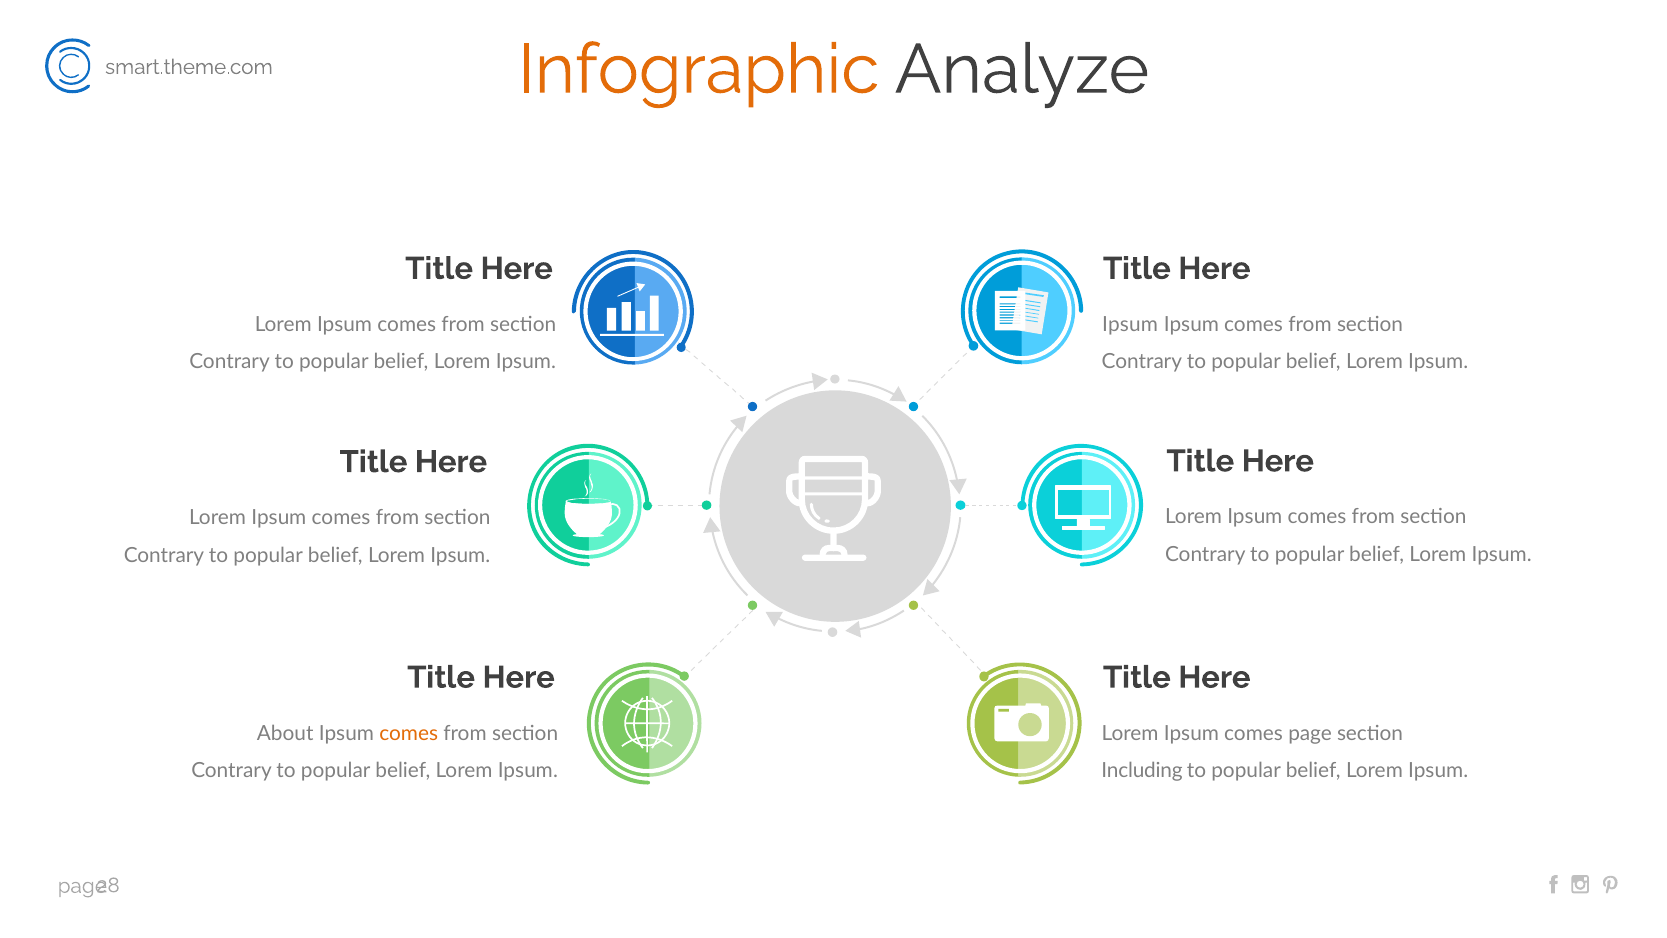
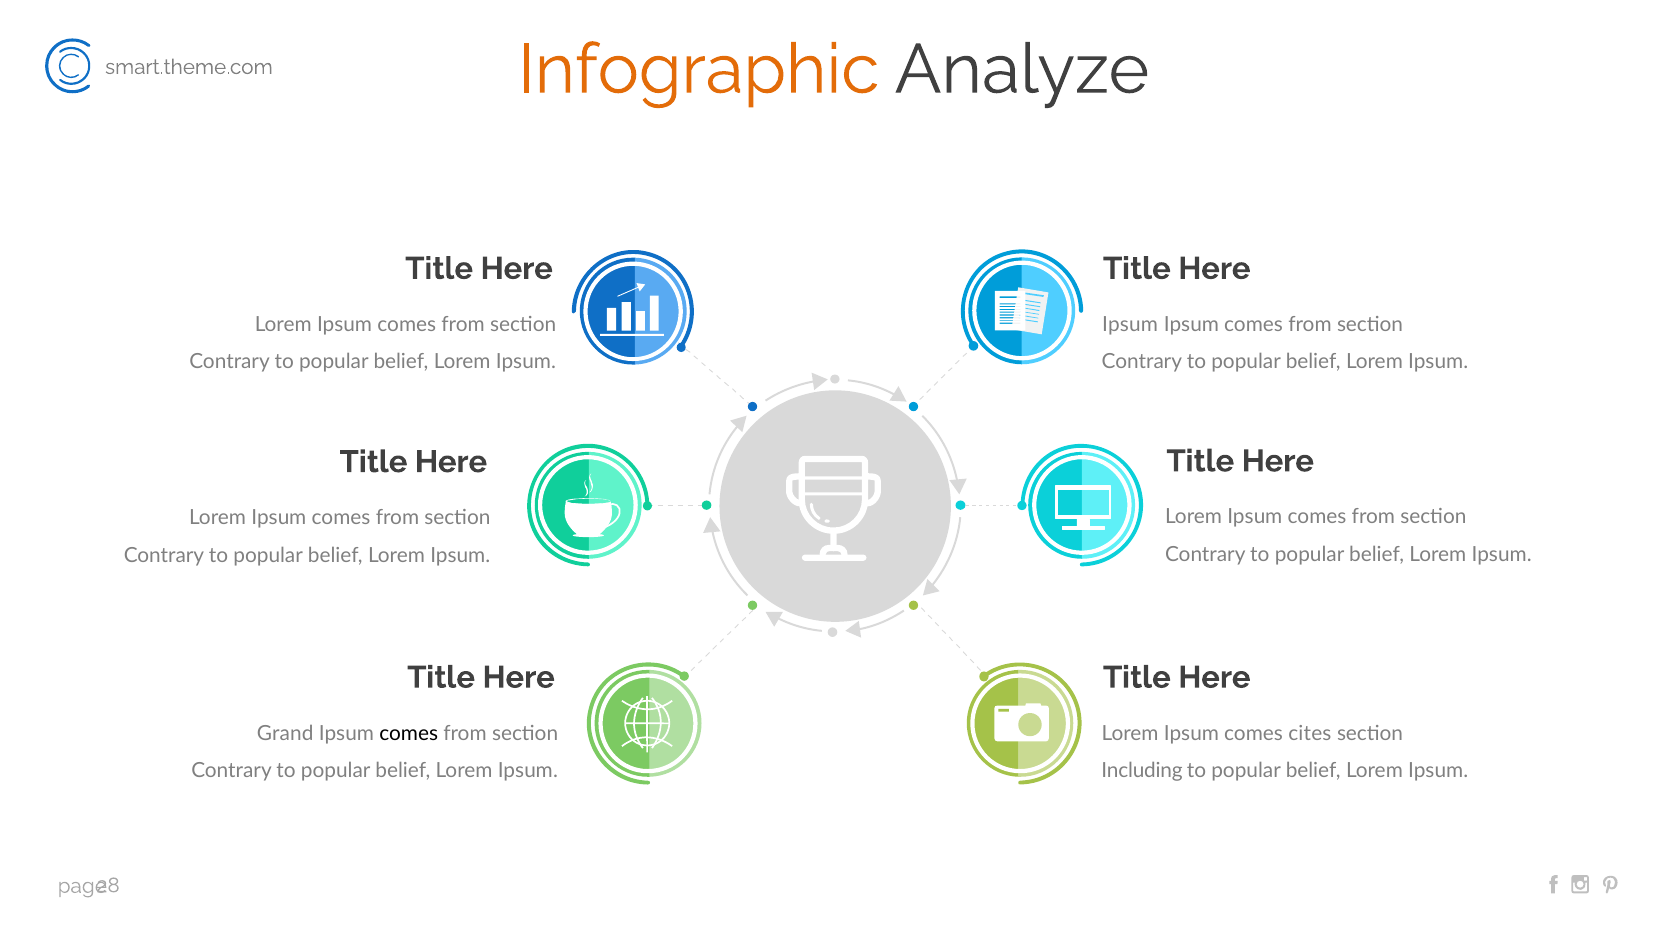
About: About -> Grand
comes at (409, 733) colour: orange -> black
page: page -> cites
